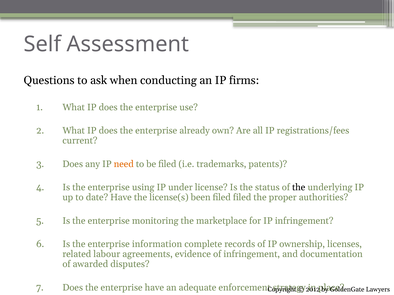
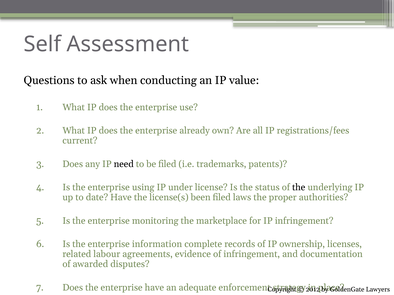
firms: firms -> value
need colour: orange -> black
filed filed: filed -> laws
